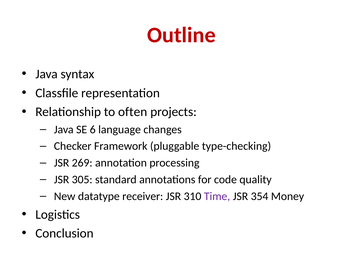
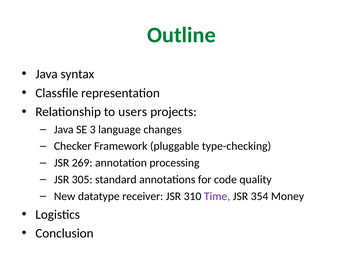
Outline colour: red -> green
often: often -> users
6: 6 -> 3
